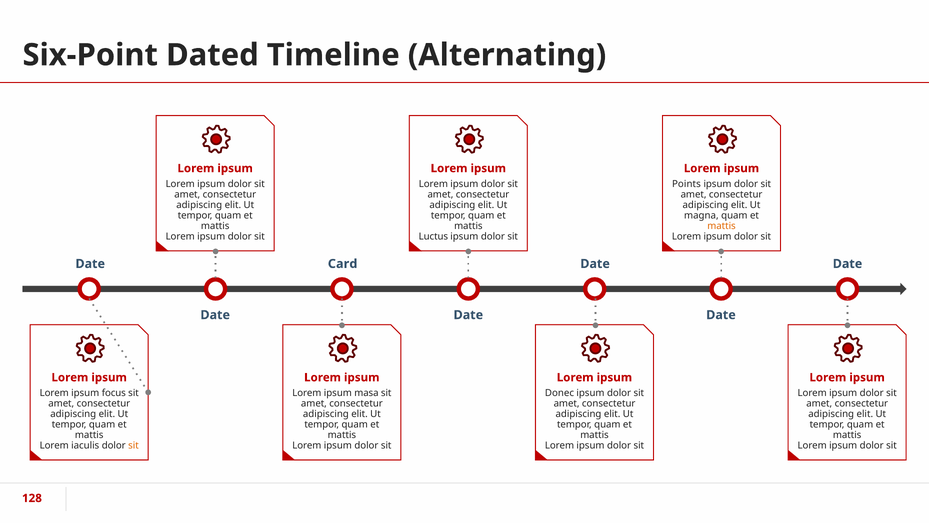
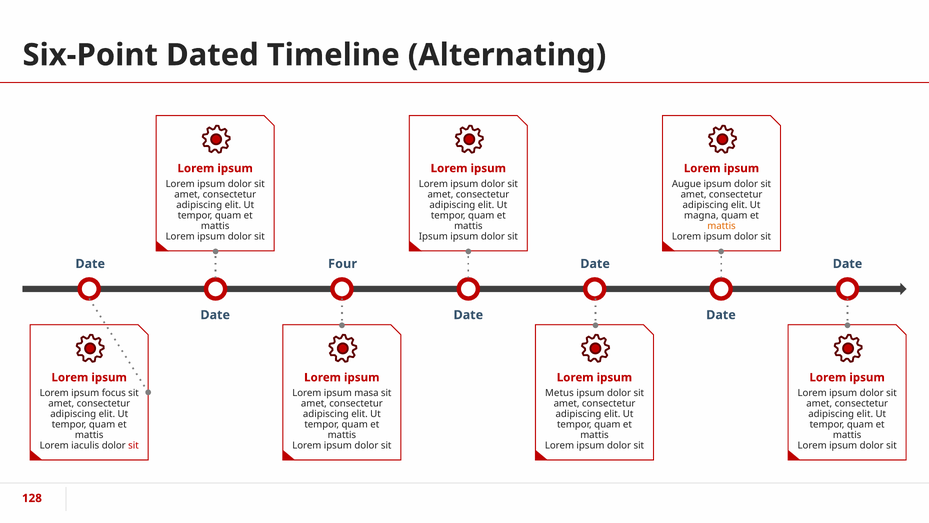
Points: Points -> Augue
Luctus at (433, 236): Luctus -> Ipsum
Card: Card -> Four
Donec: Donec -> Metus
sit at (134, 445) colour: orange -> red
